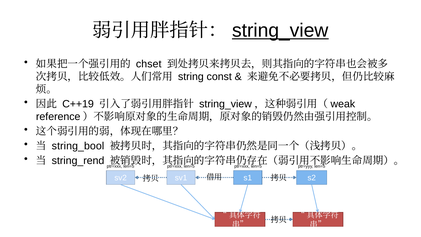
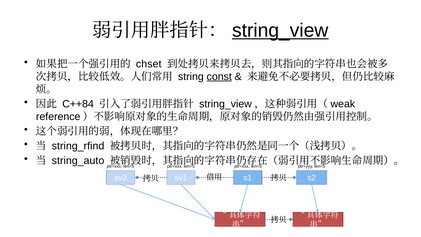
const underline: none -> present
C++19: C++19 -> C++84
string_bool: string_bool -> string_rfind
string_rend: string_rend -> string_auto
